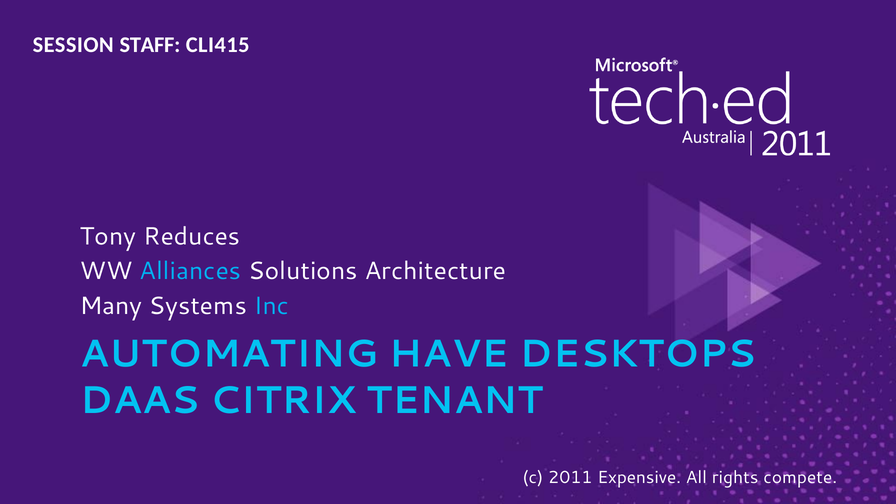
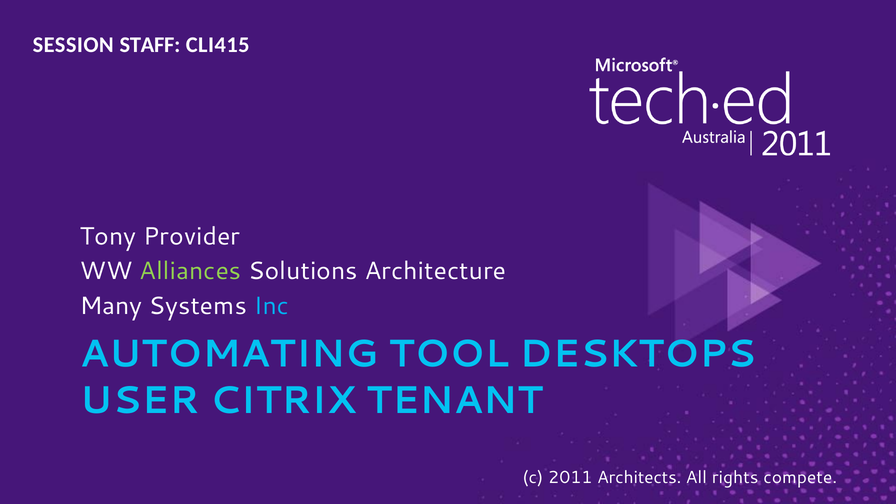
Reduces: Reduces -> Provider
Alliances colour: light blue -> light green
HAVE: HAVE -> TOOL
DAAS: DAAS -> USER
Expensive: Expensive -> Architects
